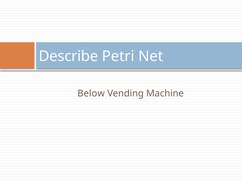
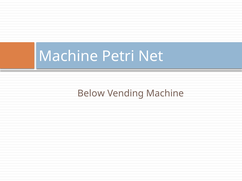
Describe at (68, 56): Describe -> Machine
